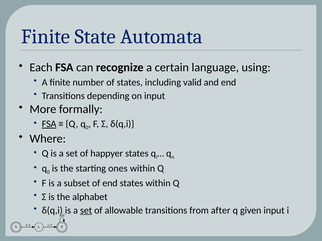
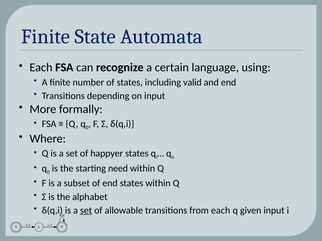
FSA at (49, 124) underline: present -> none
ones: ones -> need
from after: after -> each
